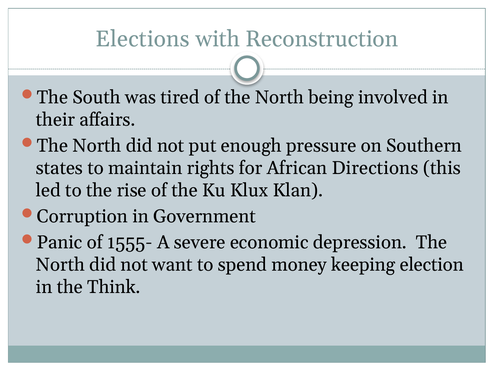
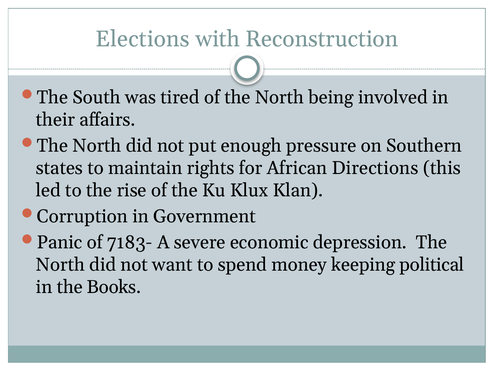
1555-: 1555- -> 7183-
election: election -> political
Think: Think -> Books
